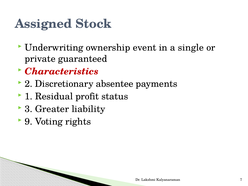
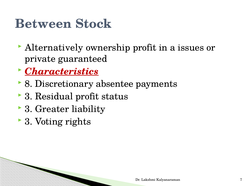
Assigned: Assigned -> Between
Underwriting: Underwriting -> Alternatively
ownership event: event -> profit
single: single -> issues
Characteristics underline: none -> present
2: 2 -> 8
1 at (29, 96): 1 -> 3
9 at (29, 122): 9 -> 3
